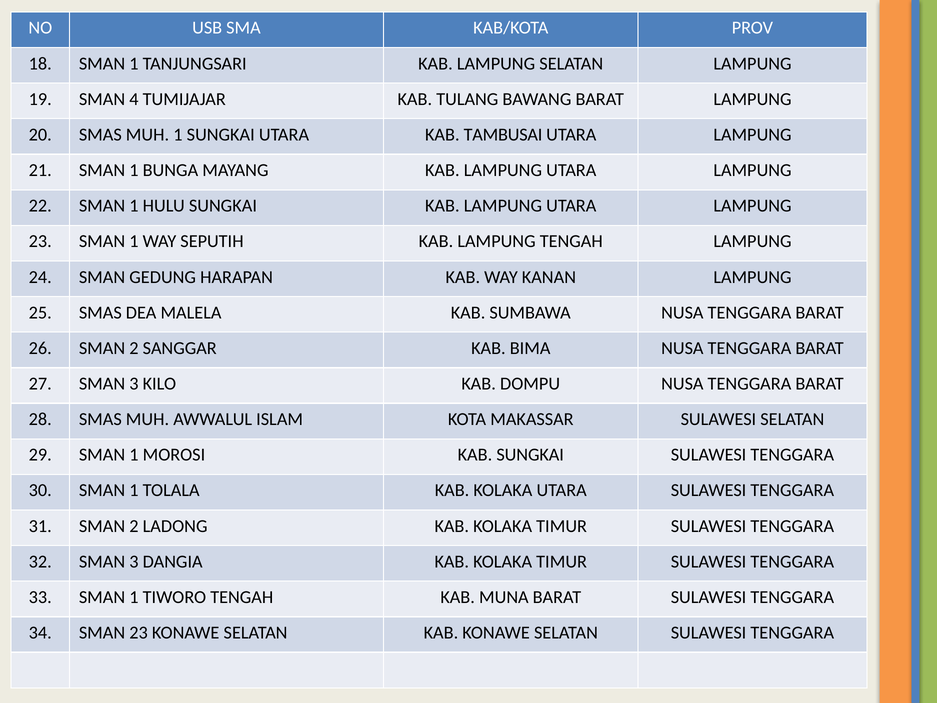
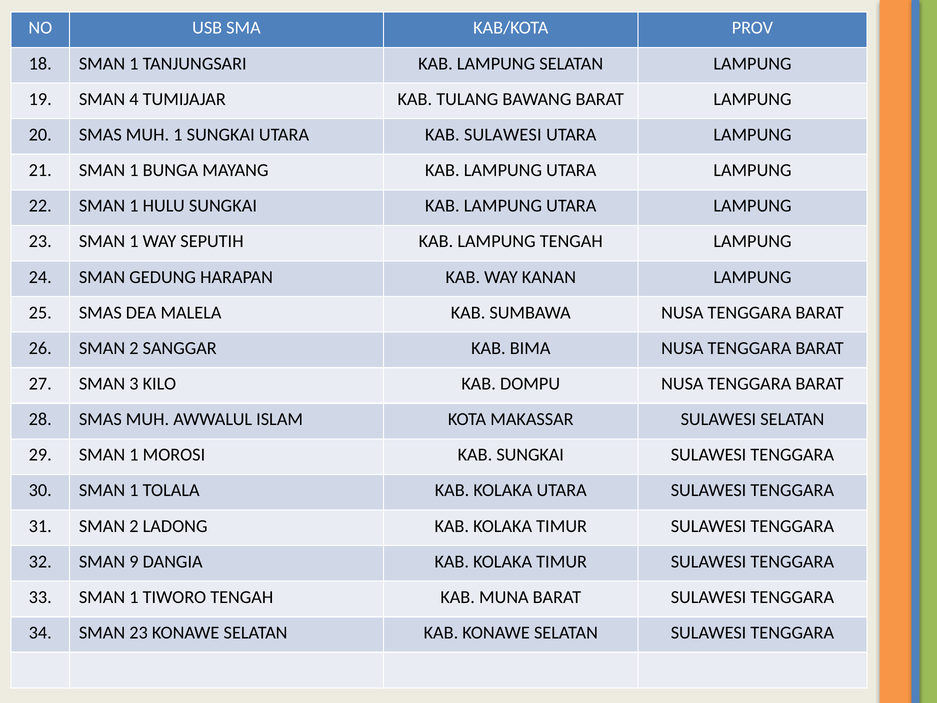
KAB TAMBUSAI: TAMBUSAI -> SULAWESI
32 SMAN 3: 3 -> 9
